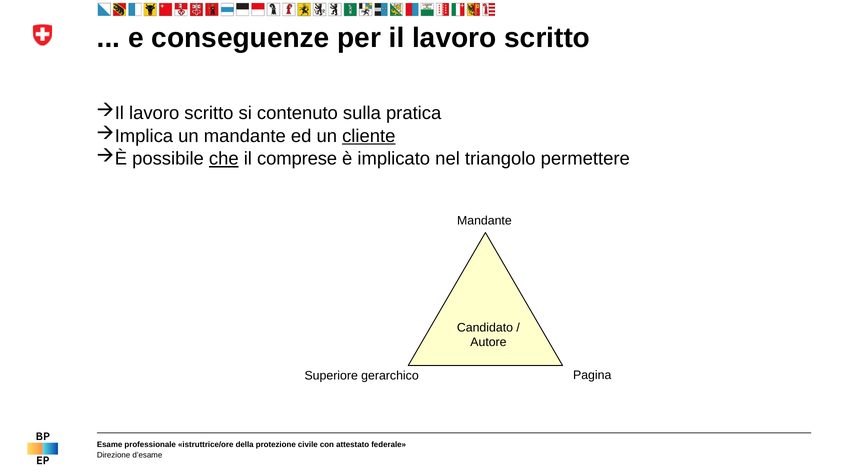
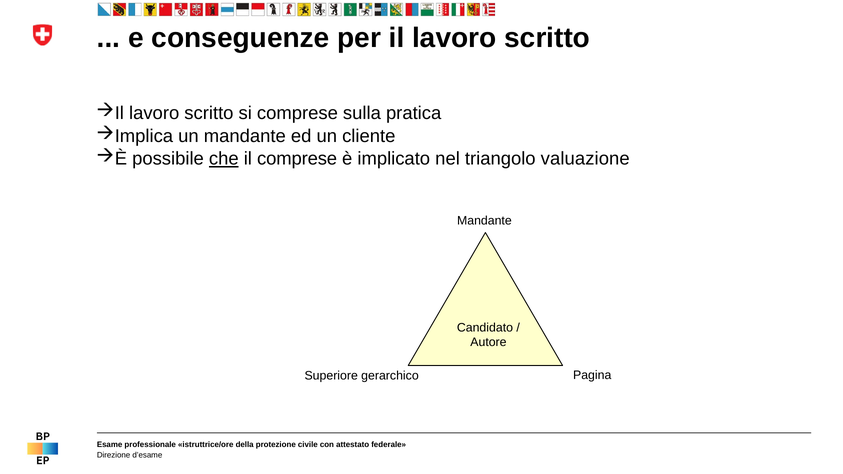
si contenuto: contenuto -> comprese
cliente underline: present -> none
permettere: permettere -> valuazione
